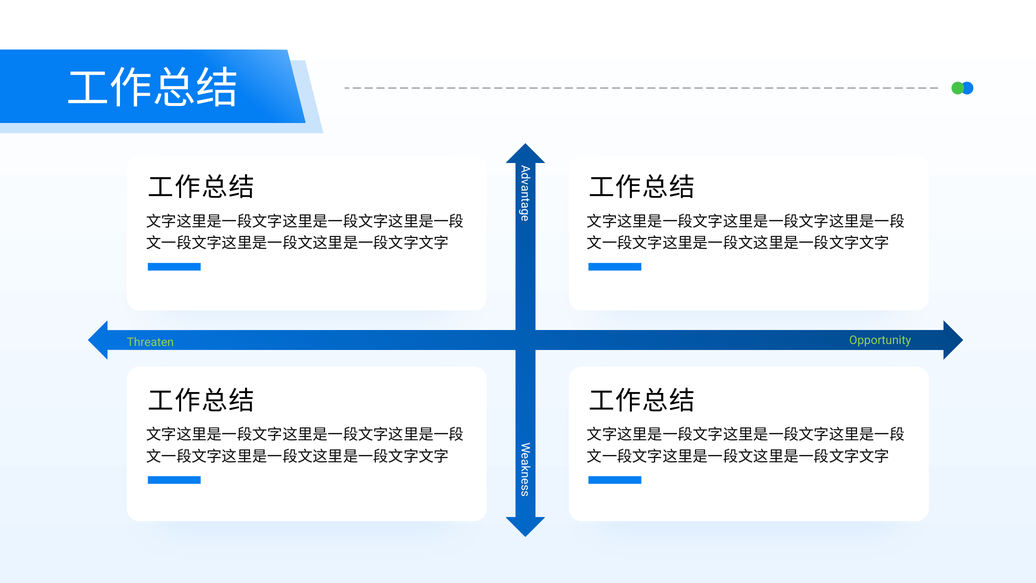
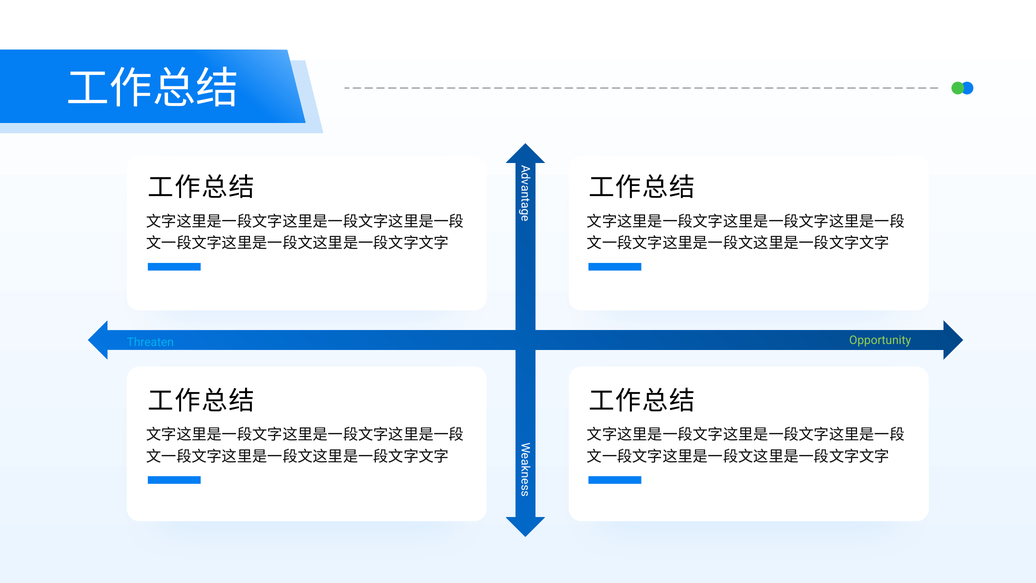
Threaten colour: light green -> light blue
